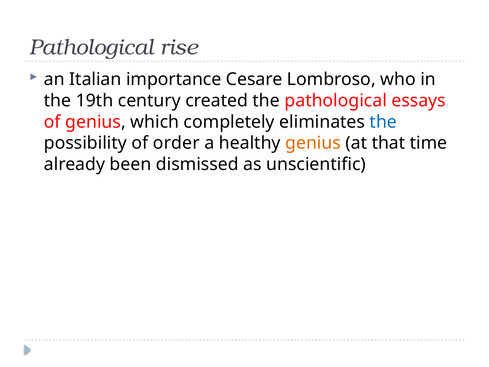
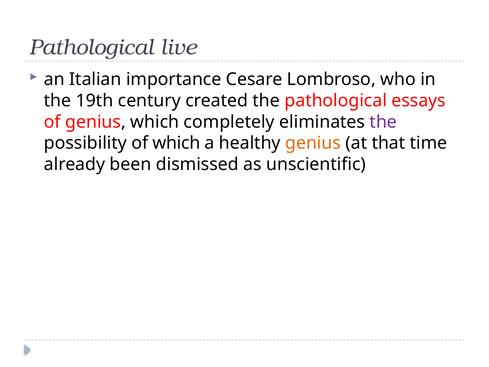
rise: rise -> live
the at (383, 122) colour: blue -> purple
of order: order -> which
